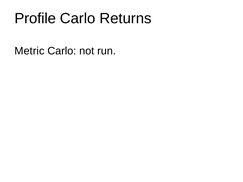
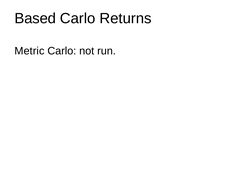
Profile: Profile -> Based
